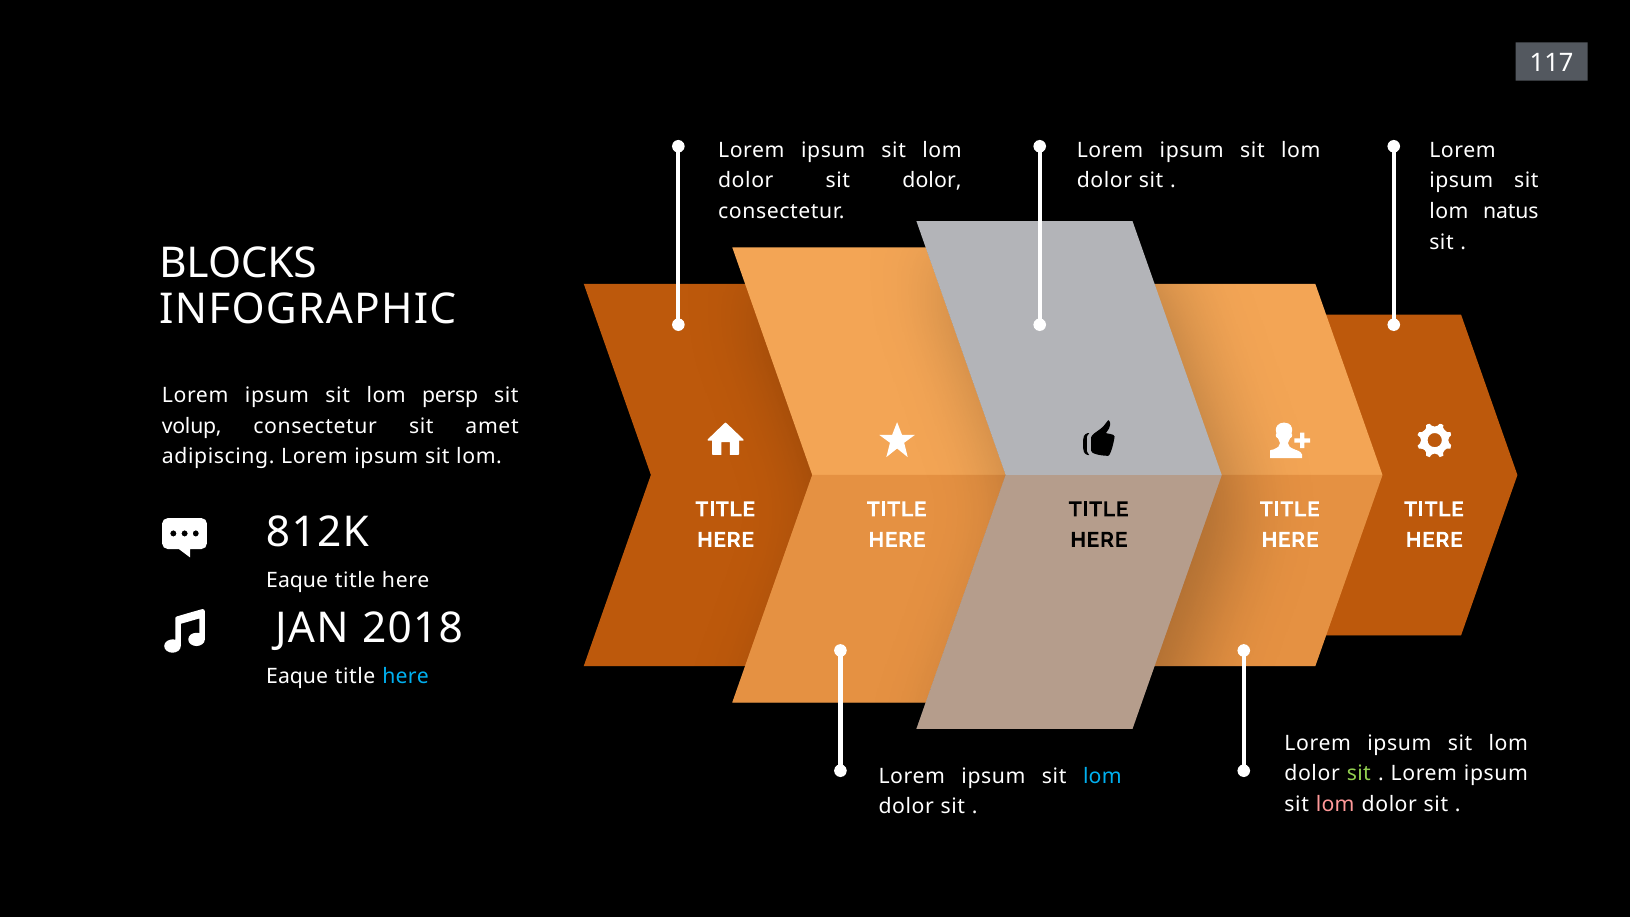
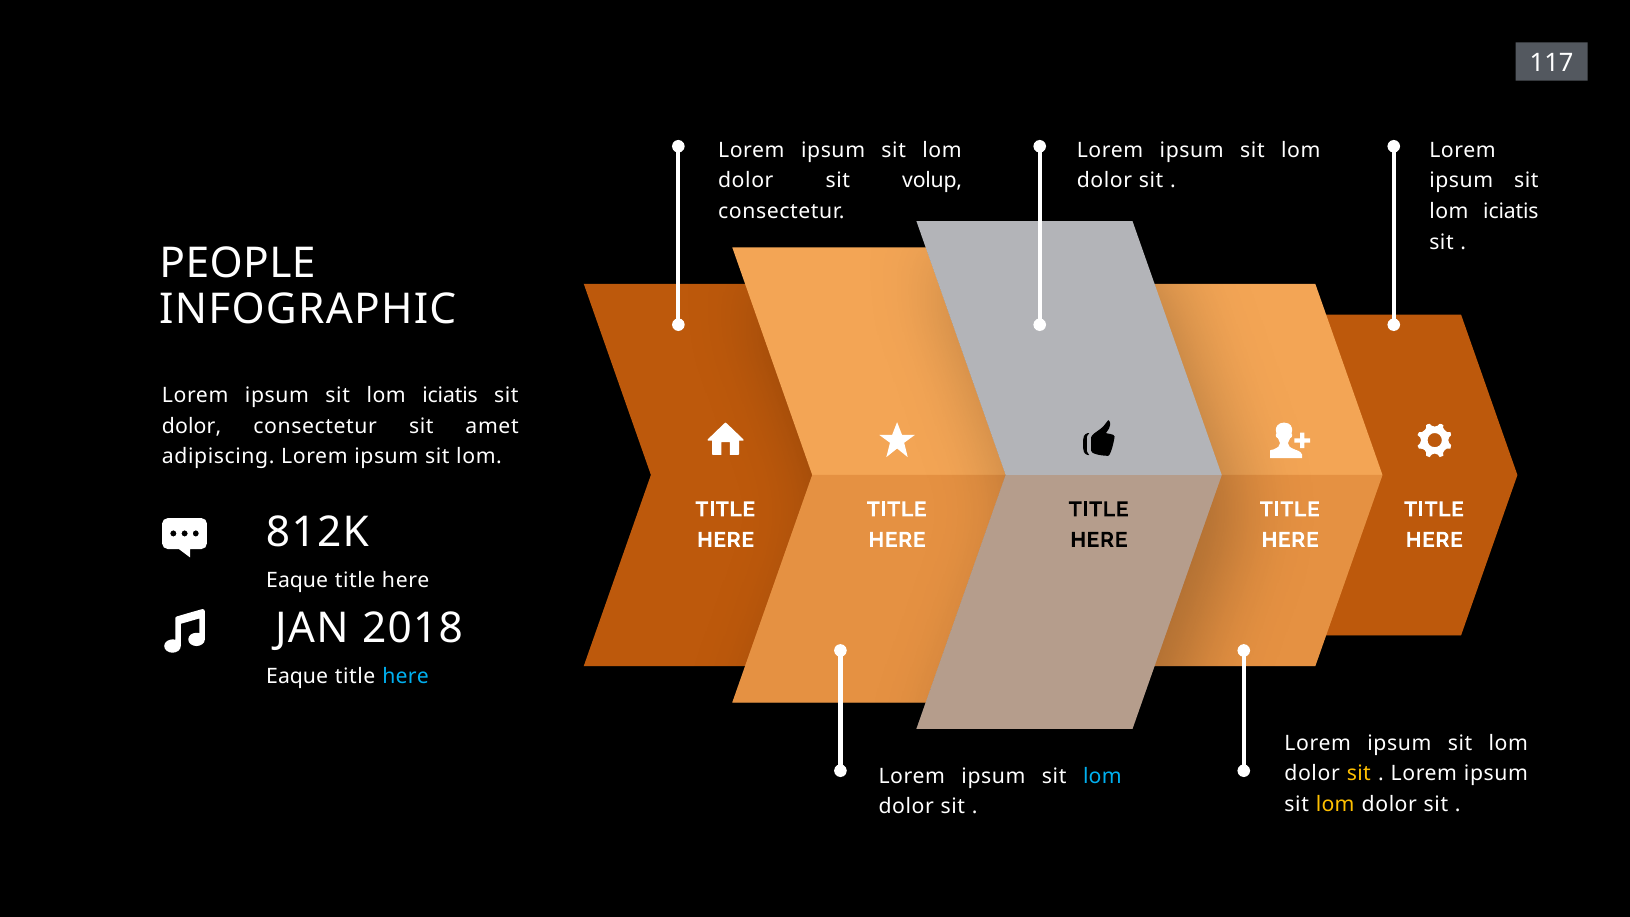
sit dolor: dolor -> volup
natus at (1511, 211): natus -> iciatis
BLOCKS: BLOCKS -> PEOPLE
persp at (450, 396): persp -> iciatis
volup at (192, 426): volup -> dolor
sit at (1359, 774) colour: light green -> yellow
lom at (1335, 804) colour: pink -> yellow
